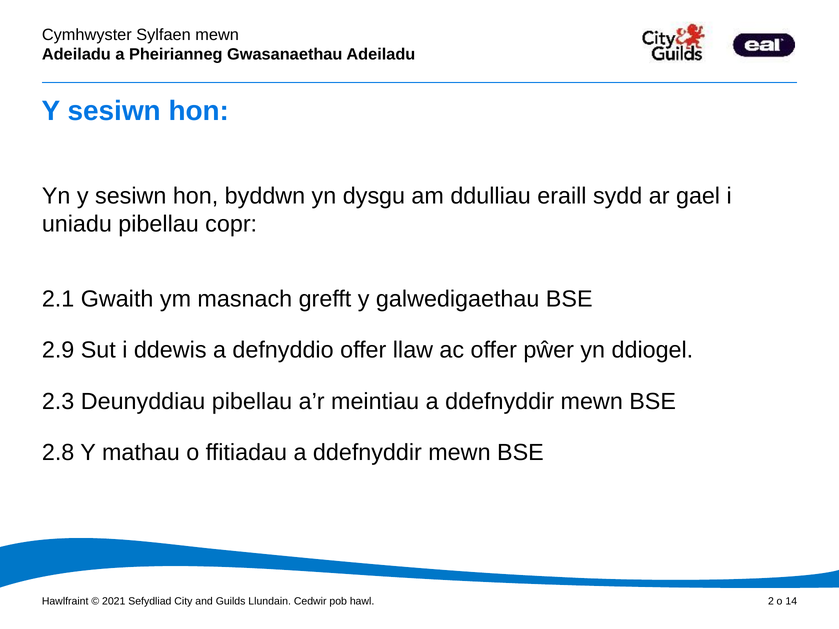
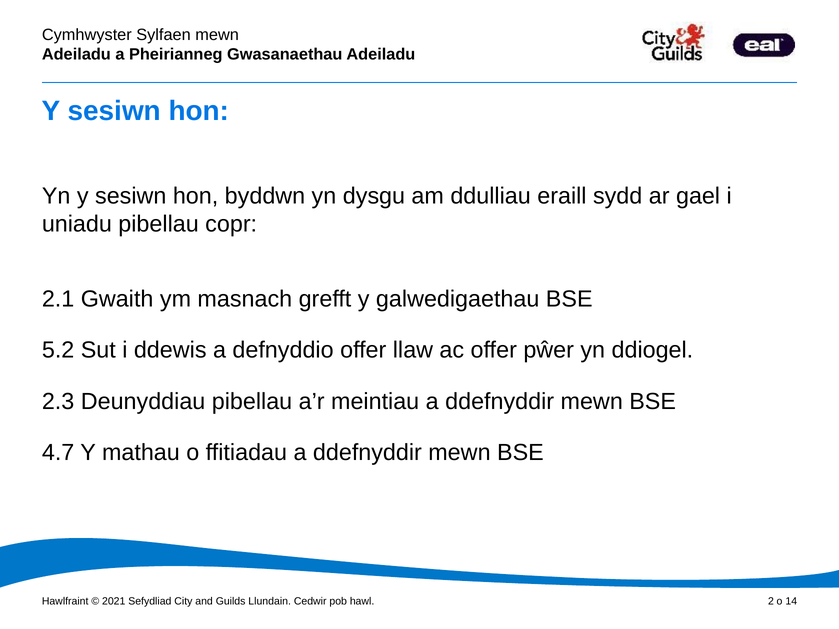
2.9: 2.9 -> 5.2
2.8: 2.8 -> 4.7
